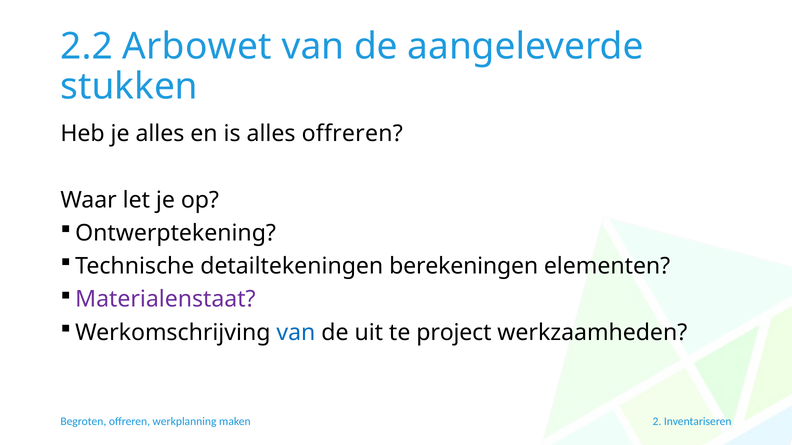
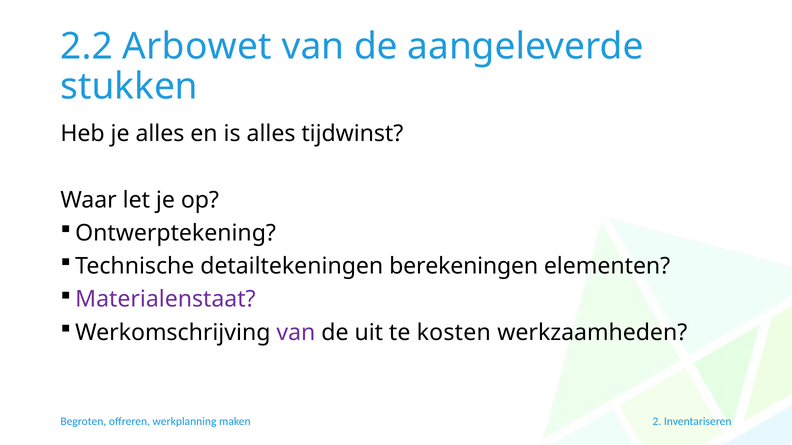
alles offreren: offreren -> tijdwinst
van at (296, 333) colour: blue -> purple
project: project -> kosten
